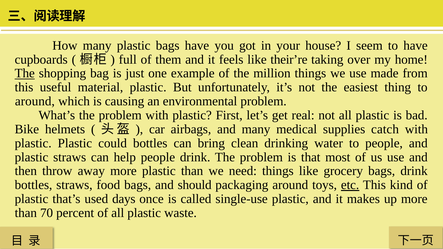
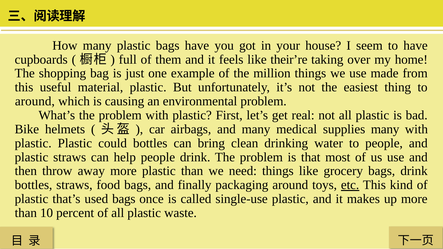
The at (25, 73) underline: present -> none
supplies catch: catch -> many
should: should -> finally
used days: days -> bags
70: 70 -> 10
